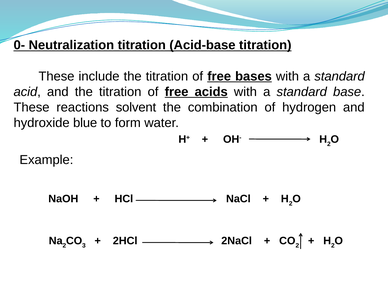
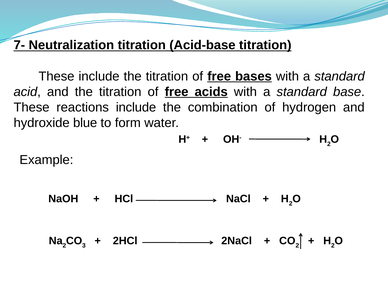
0-: 0- -> 7-
reactions solvent: solvent -> include
